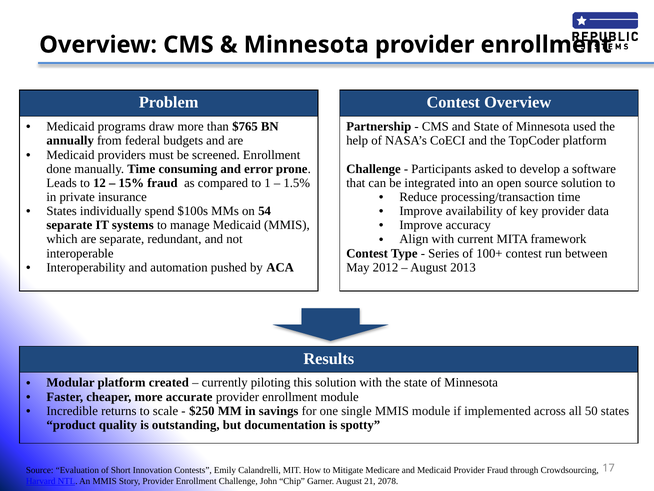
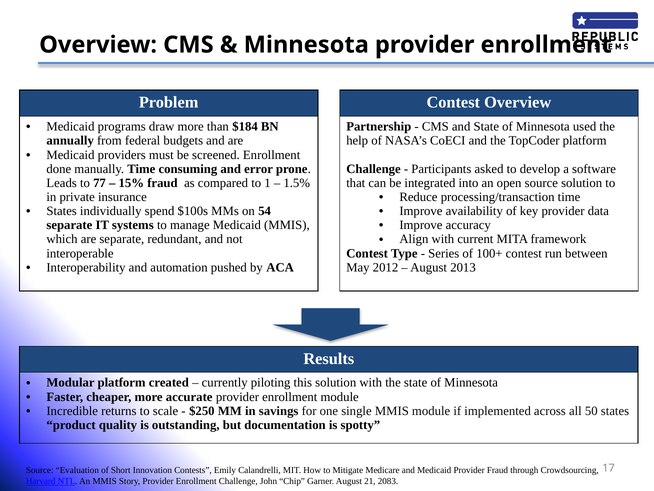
$765: $765 -> $184
12: 12 -> 77
2078: 2078 -> 2083
